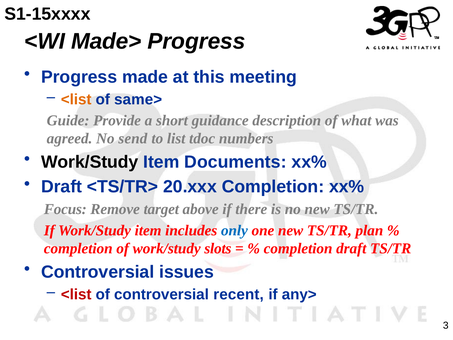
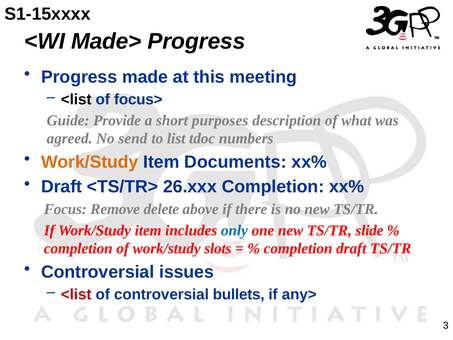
<list at (76, 99) colour: orange -> black
same>: same> -> focus>
guidance: guidance -> purposes
Work/Study at (90, 162) colour: black -> orange
20.xxx: 20.xxx -> 26.xxx
target: target -> delete
plan: plan -> slide
recent: recent -> bullets
